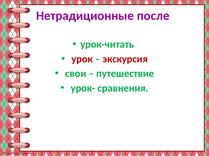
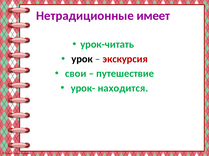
после: после -> имеет
урок colour: red -> black
сравнения: сравнения -> находится
